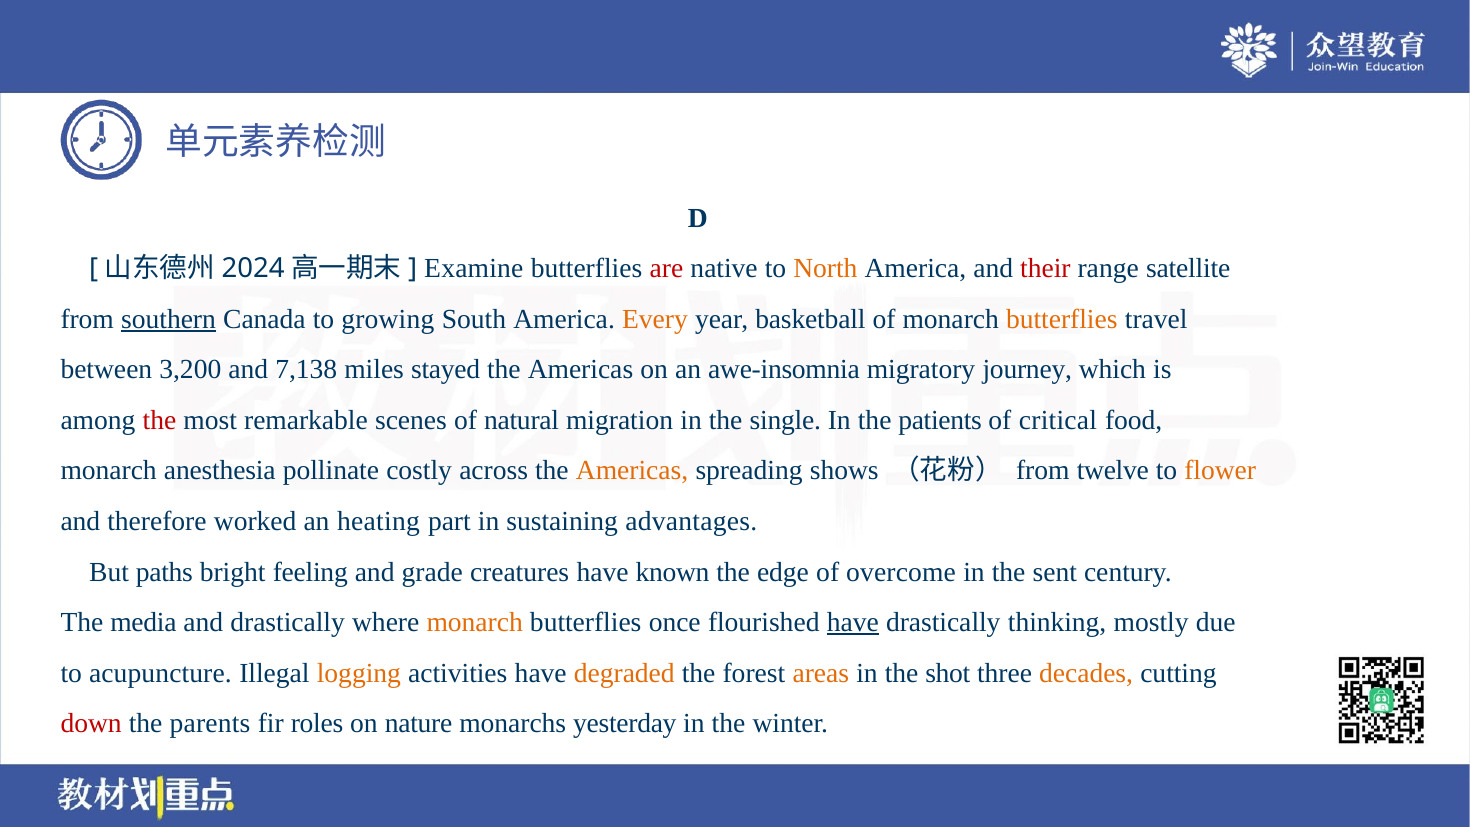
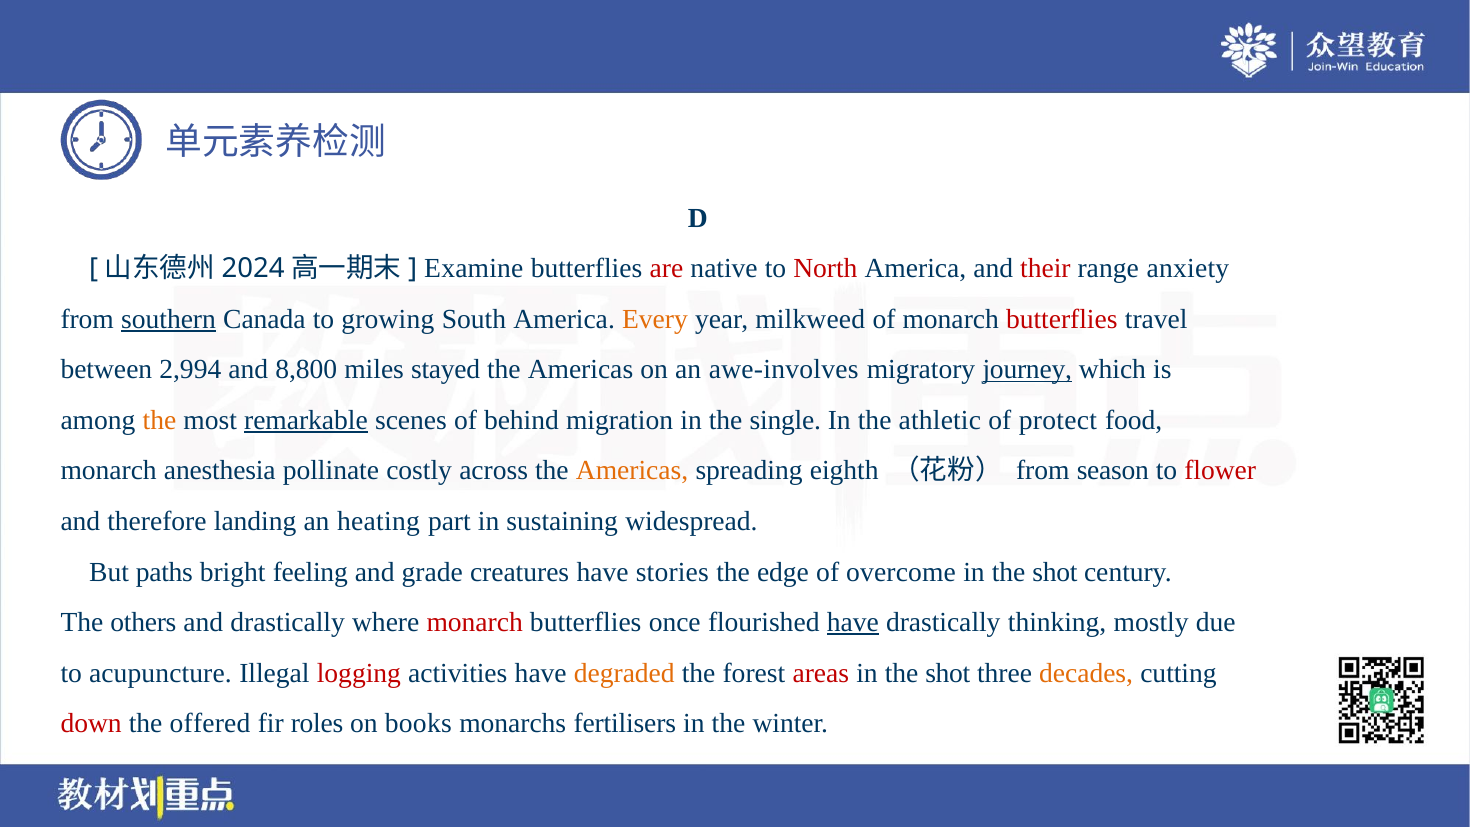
North colour: orange -> red
satellite: satellite -> anxiety
basketball: basketball -> milkweed
butterflies at (1062, 319) colour: orange -> red
3,200: 3,200 -> 2,994
7,138: 7,138 -> 8,800
awe-insomnia: awe-insomnia -> awe-involves
journey underline: none -> present
the at (159, 420) colour: red -> orange
remarkable underline: none -> present
natural: natural -> behind
patients: patients -> athletic
critical: critical -> protect
shows: shows -> eighth
twelve: twelve -> season
flower colour: orange -> red
worked: worked -> landing
advantages: advantages -> widespread
known: known -> stories
sent at (1055, 572): sent -> shot
media: media -> others
monarch at (475, 622) colour: orange -> red
logging colour: orange -> red
areas colour: orange -> red
parents: parents -> offered
nature: nature -> books
yesterday: yesterday -> fertilisers
